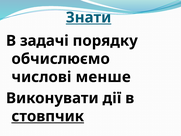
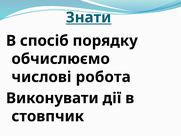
задачі: задачі -> спосіб
менше: менше -> робота
стовпчик underline: present -> none
